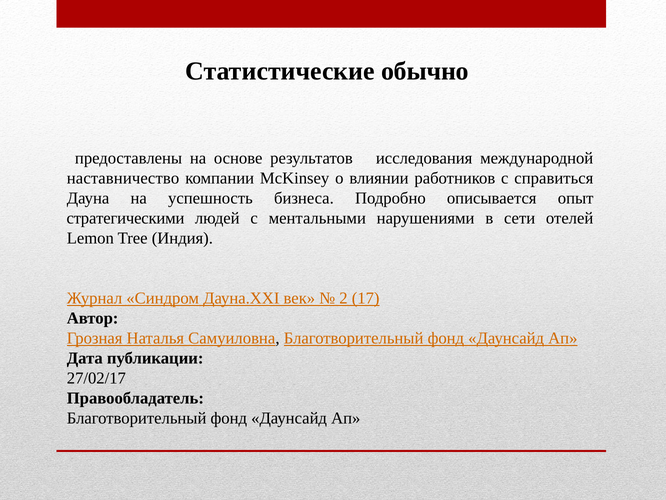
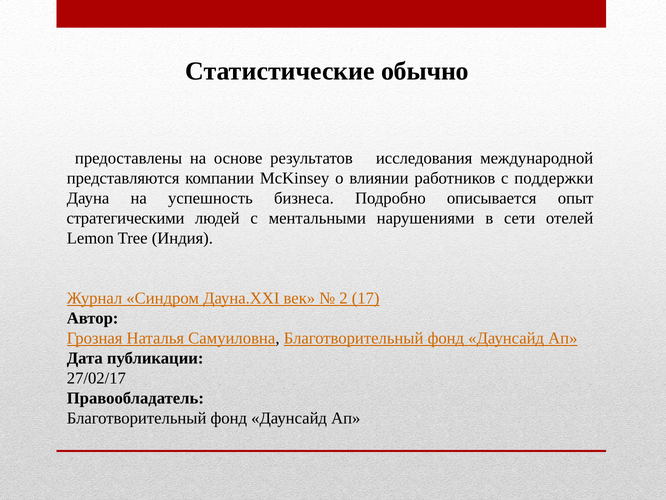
наставничество: наставничество -> представляются
справиться: справиться -> поддержки
